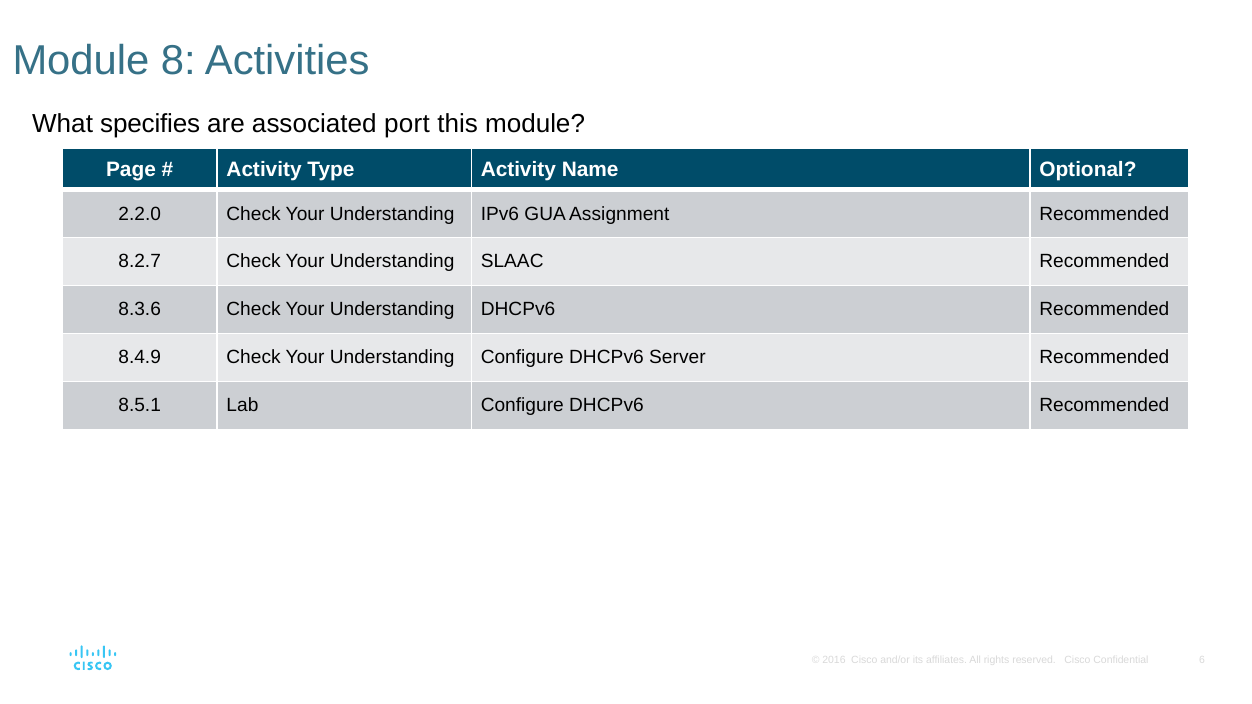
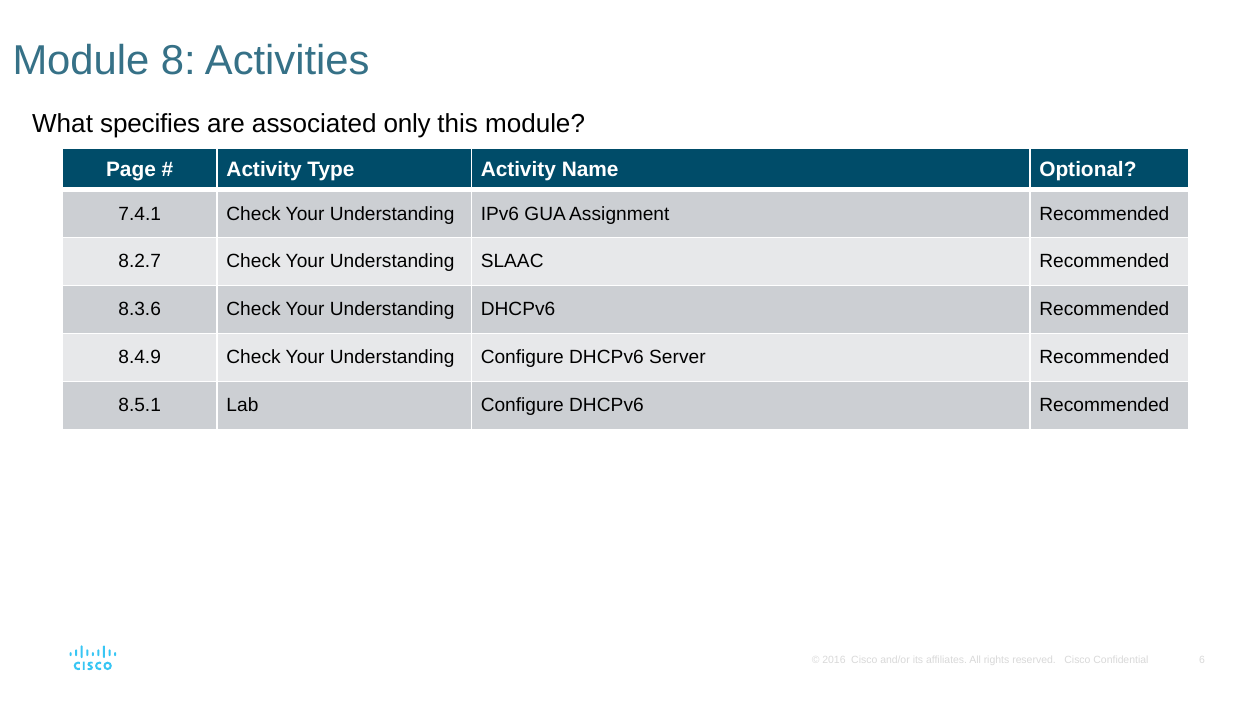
port: port -> only
2.2.0: 2.2.0 -> 7.4.1
